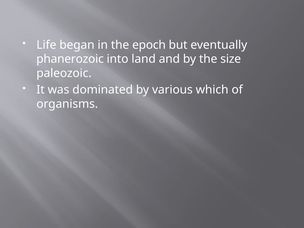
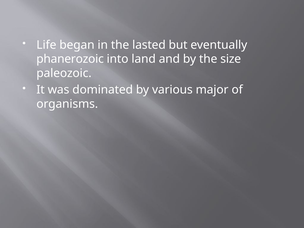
epoch: epoch -> lasted
which: which -> major
